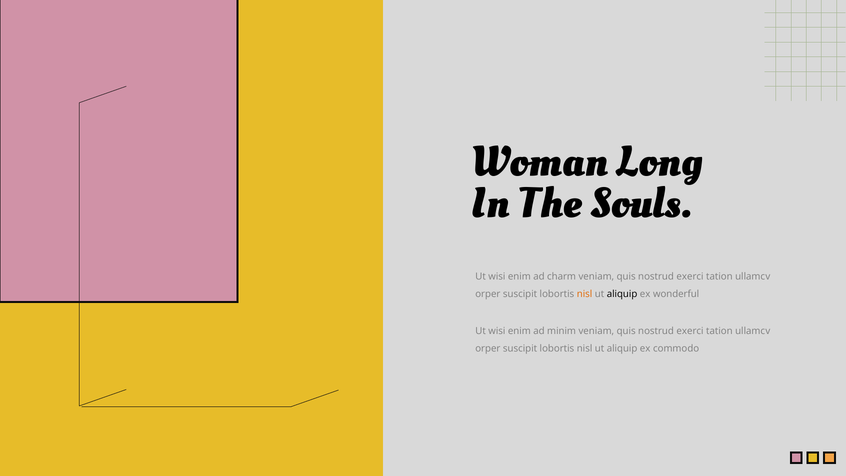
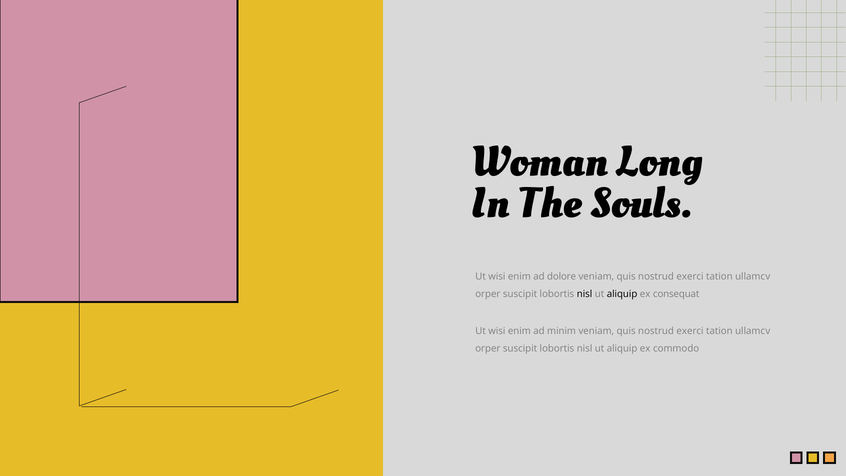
charm: charm -> dolore
nisl at (585, 294) colour: orange -> black
wonderful: wonderful -> consequat
